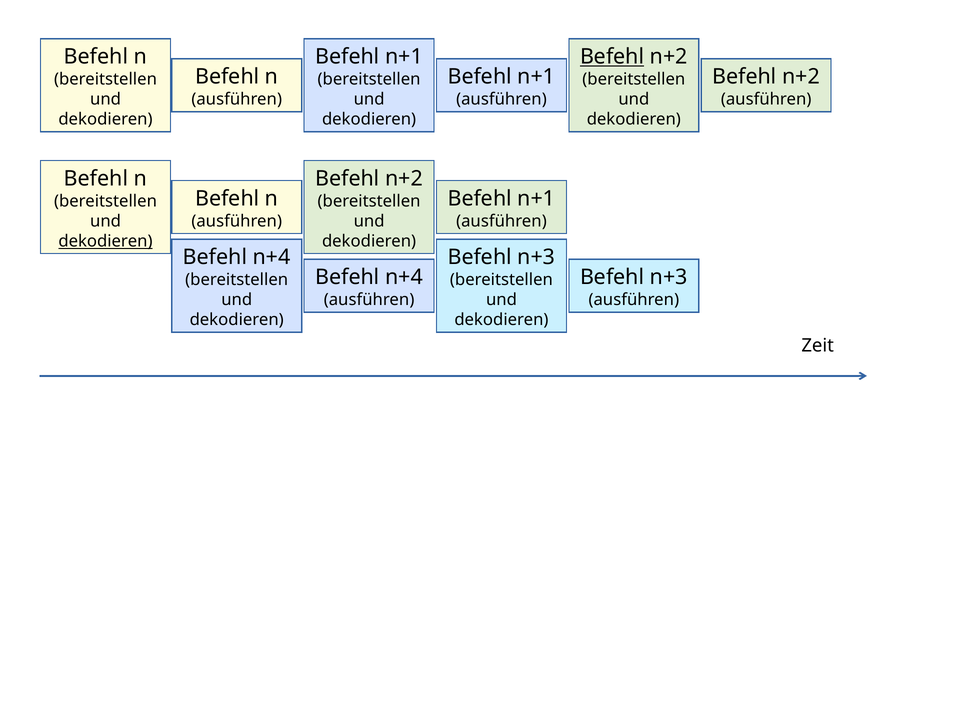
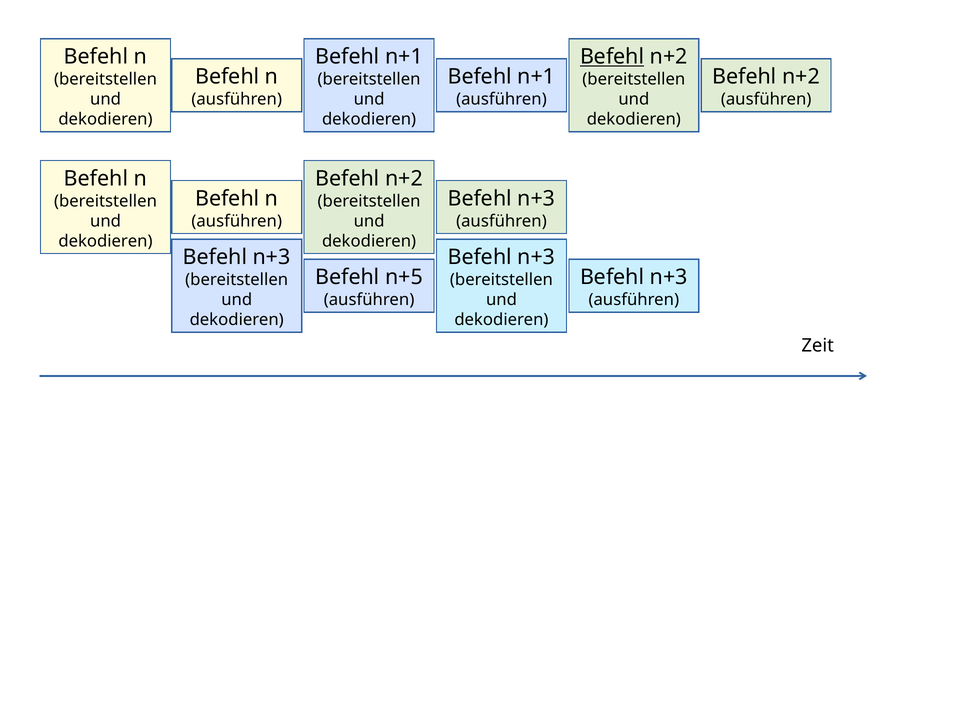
n+1 at (536, 198): n+1 -> n+3
dekodieren at (105, 241) underline: present -> none
n+4 at (272, 257): n+4 -> n+3
n+4 at (404, 277): n+4 -> n+5
